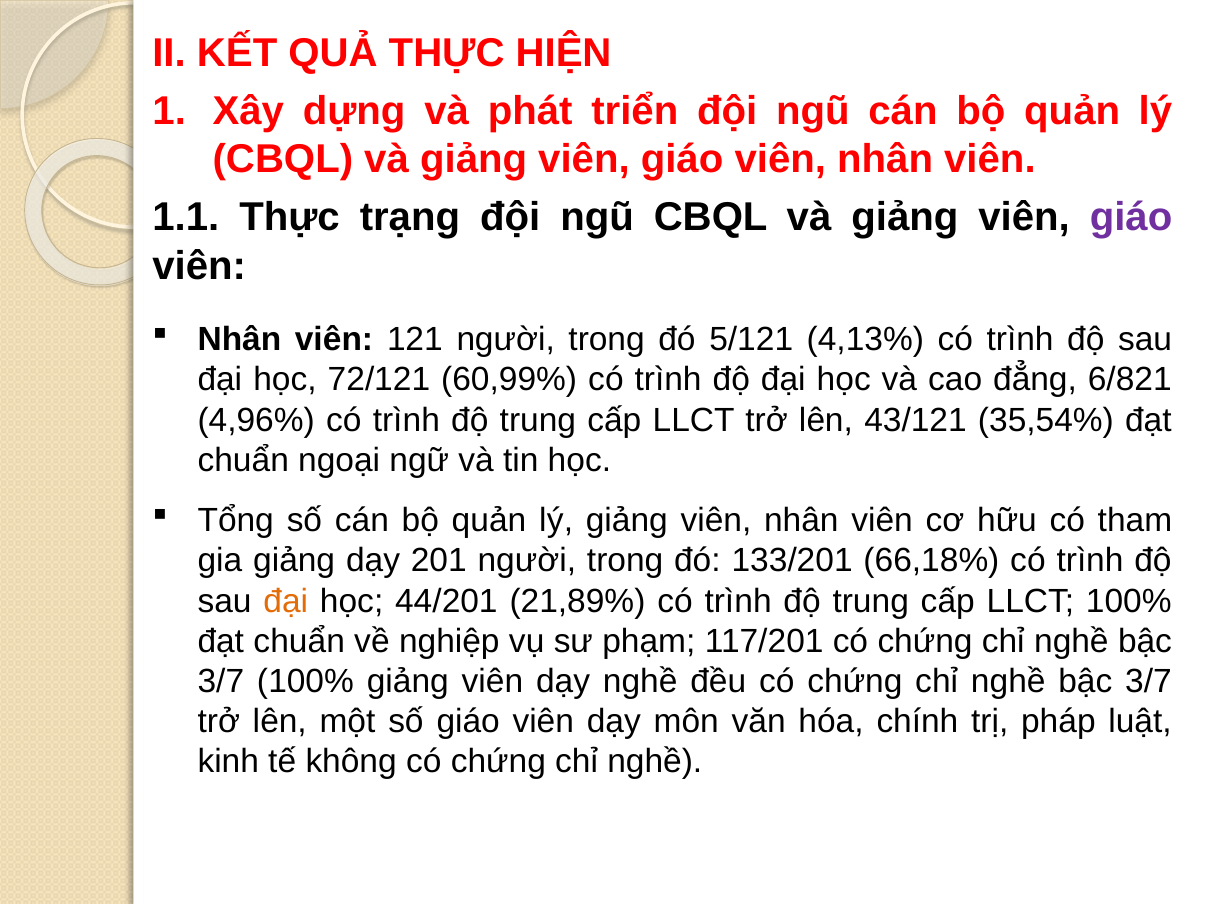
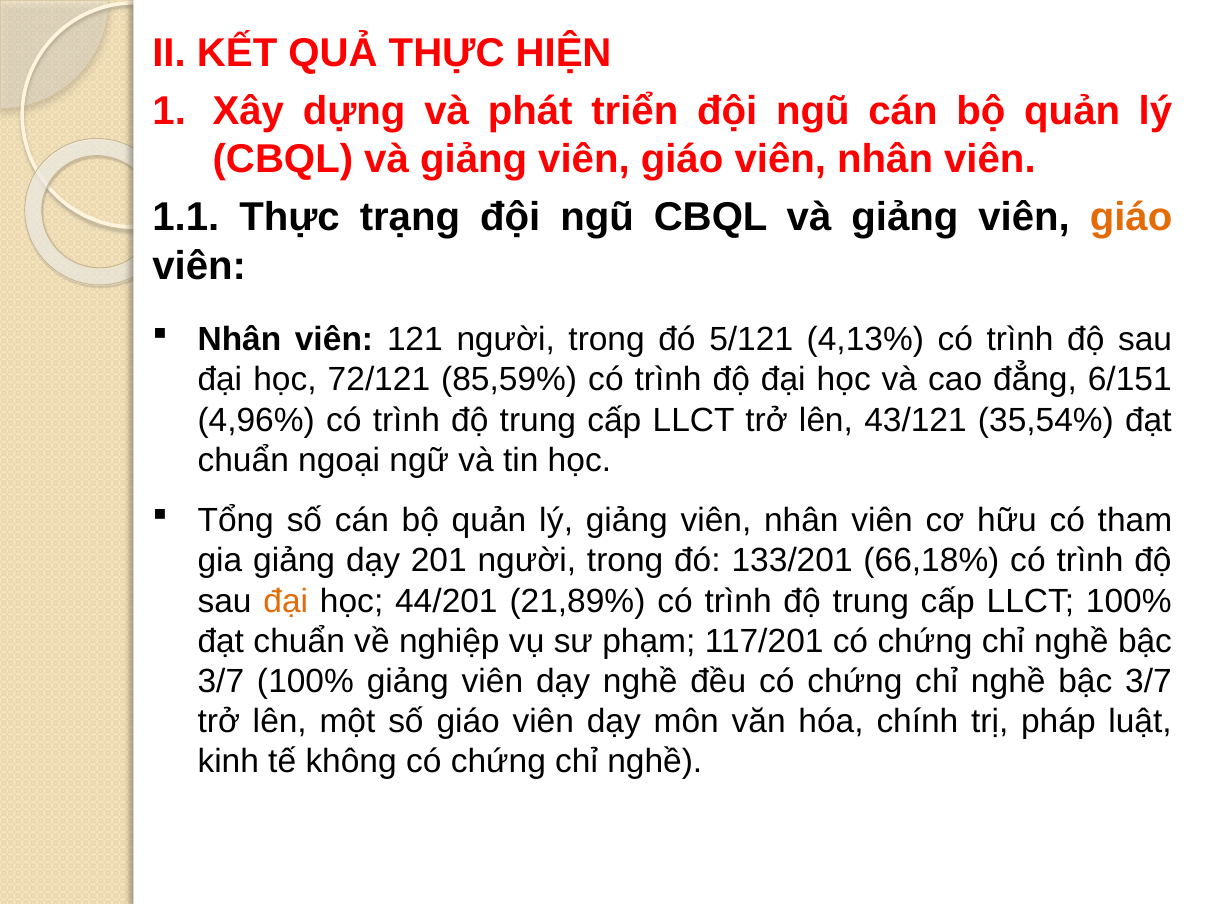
giáo at (1131, 218) colour: purple -> orange
60,99%: 60,99% -> 85,59%
6/821: 6/821 -> 6/151
